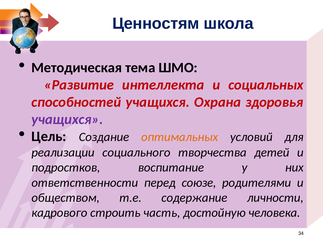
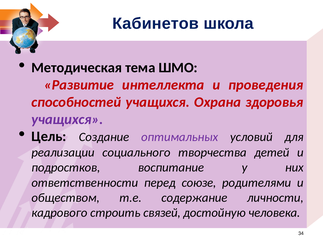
Ценностям: Ценностям -> Кабинетов
социальных: социальных -> проведения
оптимальных colour: orange -> purple
часть: часть -> связей
